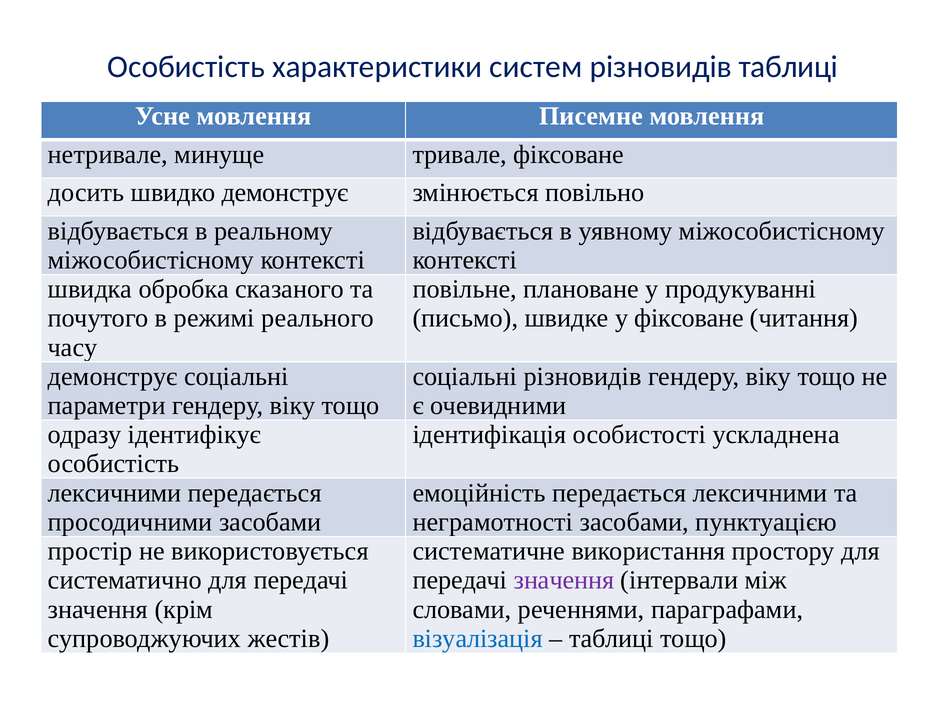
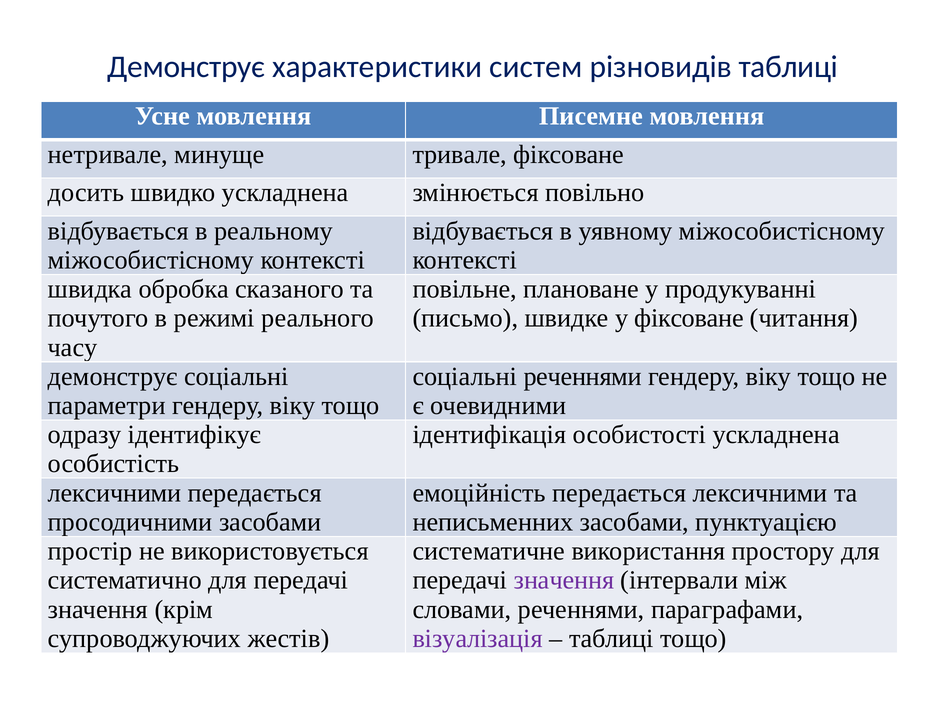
Особистість at (186, 67): Особистість -> Демонструє
швидко демонструє: демонструє -> ускладнена
соціальні різновидів: різновидів -> реченнями
неграмотності: неграмотності -> неписьменних
візуалізація colour: blue -> purple
